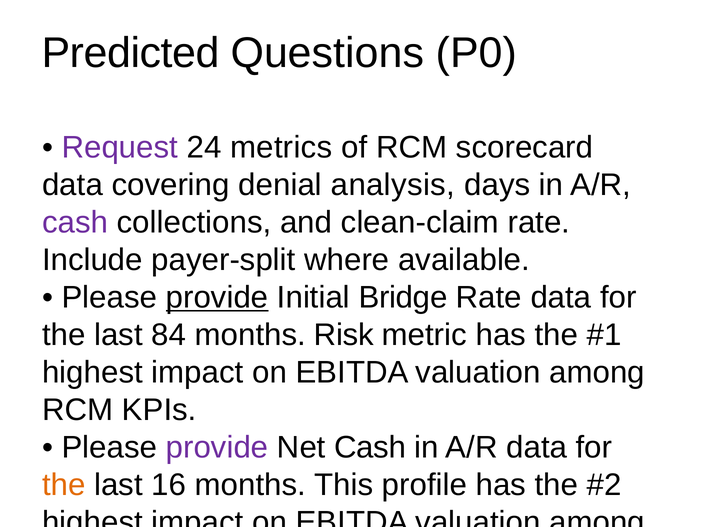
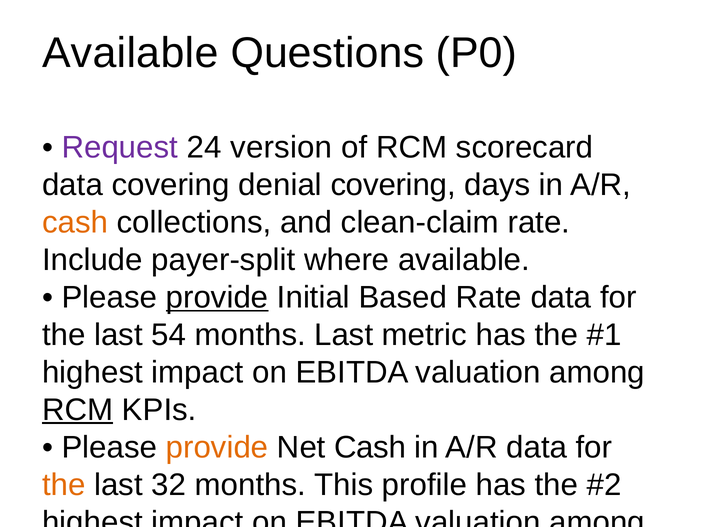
Predicted at (131, 53): Predicted -> Available
metrics: metrics -> version
denial analysis: analysis -> covering
cash at (75, 222) colour: purple -> orange
Bridge: Bridge -> Based
84: 84 -> 54
months Risk: Risk -> Last
RCM at (78, 410) underline: none -> present
provide at (217, 447) colour: purple -> orange
16: 16 -> 32
